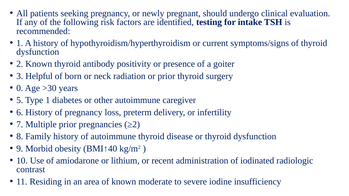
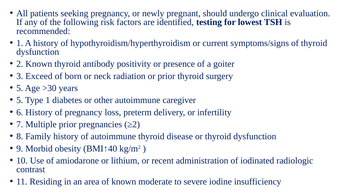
intake: intake -> lowest
Helpful: Helpful -> Exceed
0 at (20, 88): 0 -> 5
